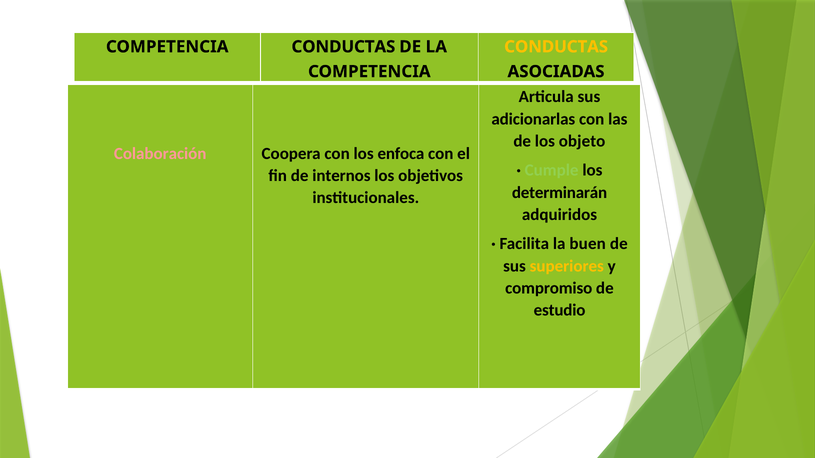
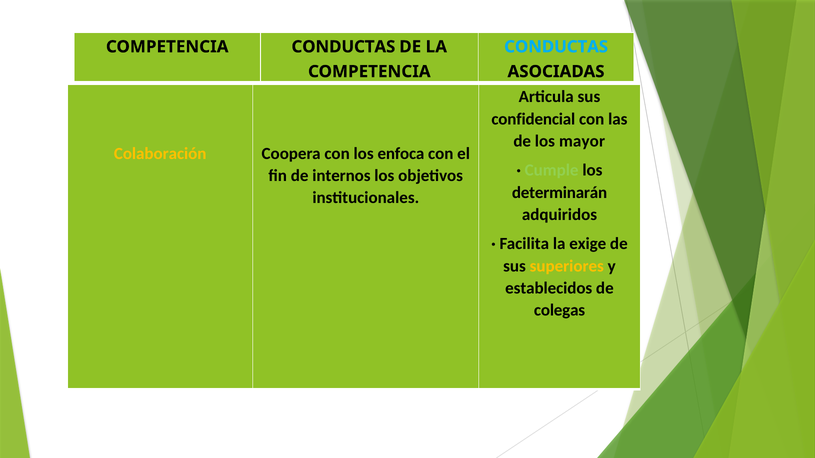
CONDUCTAS at (556, 47) colour: yellow -> light blue
adicionarlas: adicionarlas -> confidencial
objeto: objeto -> mayor
Colaboración colour: pink -> yellow
buen: buen -> exige
compromiso: compromiso -> establecidos
estudio: estudio -> colegas
